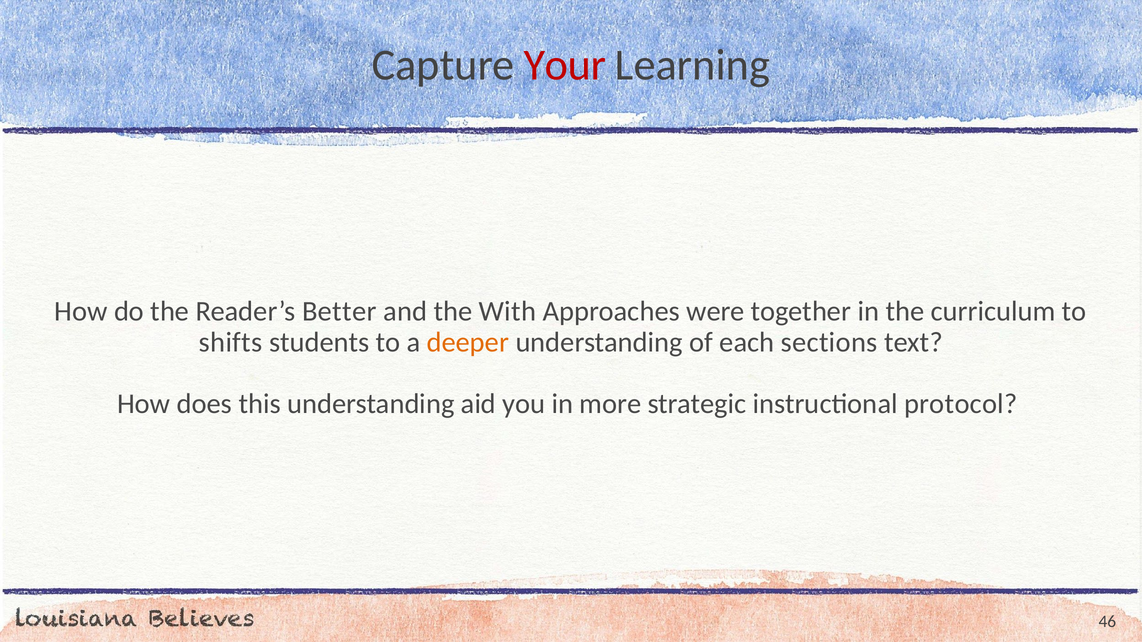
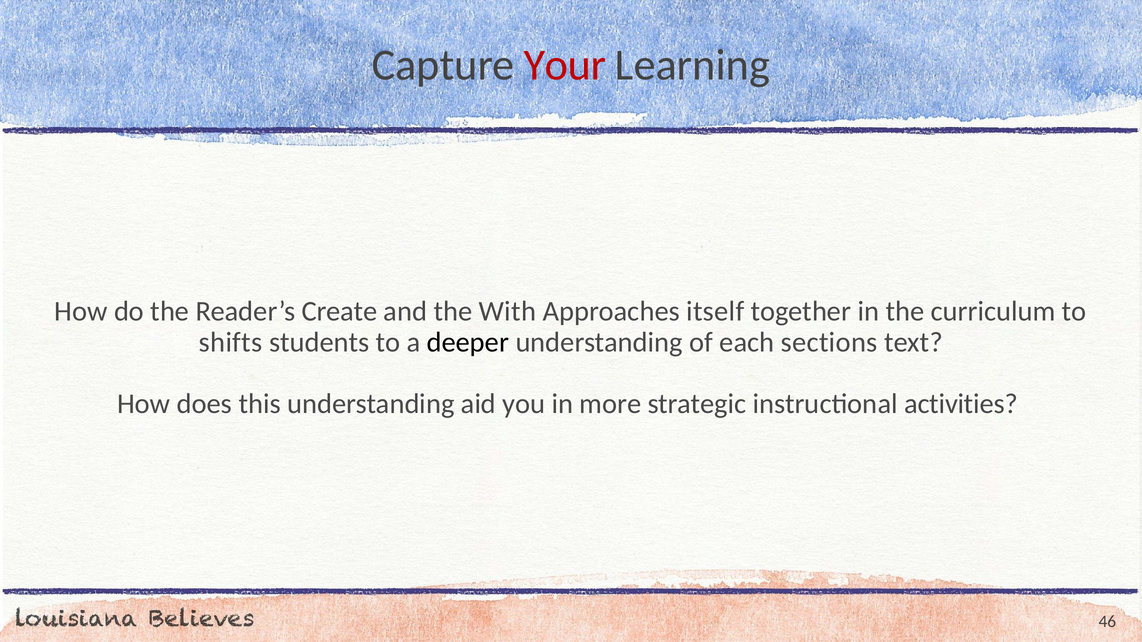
Better: Better -> Create
were: were -> itself
deeper colour: orange -> black
protocol: protocol -> activities
